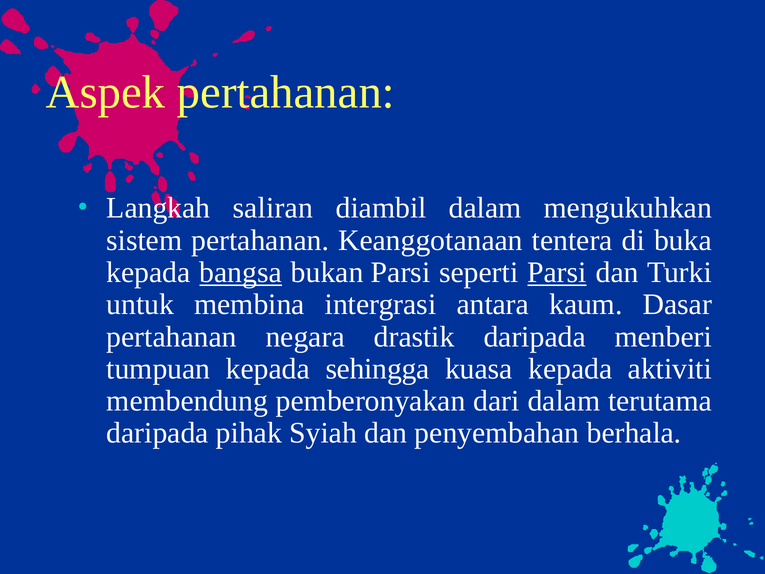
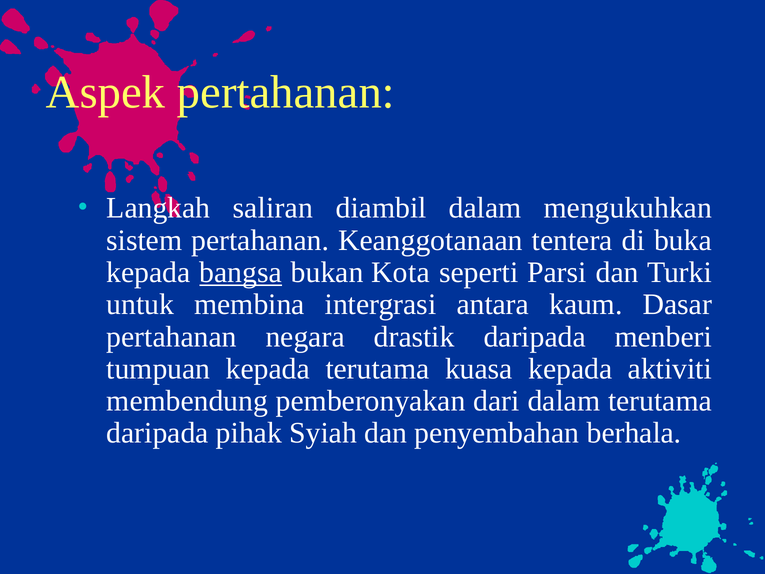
bukan Parsi: Parsi -> Kota
Parsi at (557, 272) underline: present -> none
kepada sehingga: sehingga -> terutama
